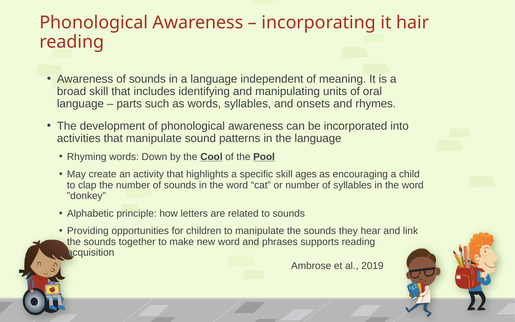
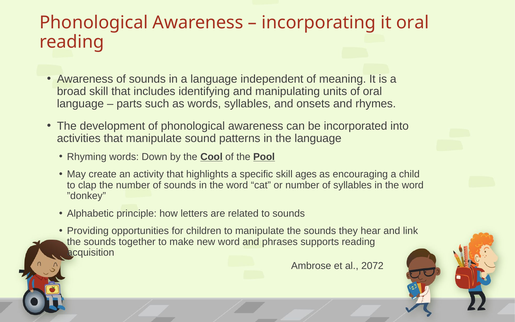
it hair: hair -> oral
2019: 2019 -> 2072
